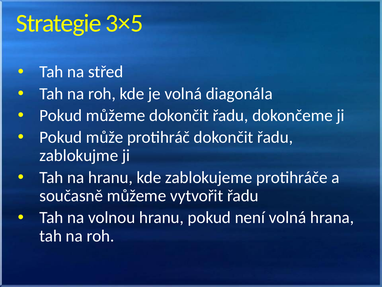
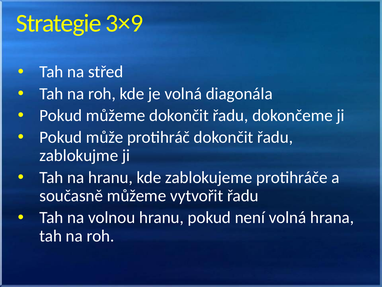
3×5: 3×5 -> 3×9
